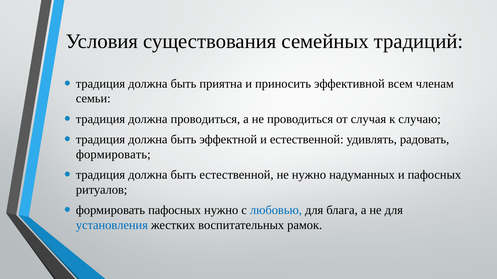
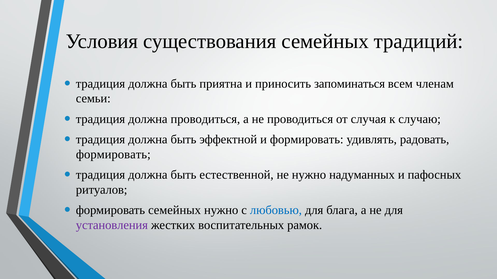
эффективной: эффективной -> запоминаться
и естественной: естественной -> формировать
формировать пафосных: пафосных -> семейных
установления colour: blue -> purple
